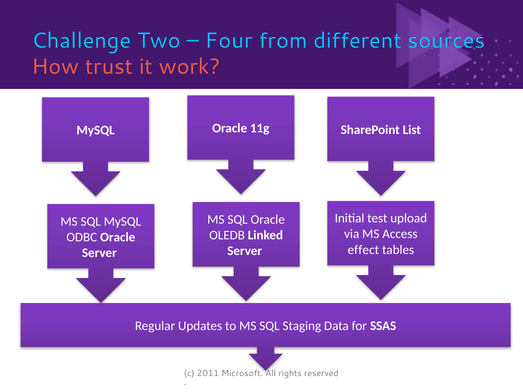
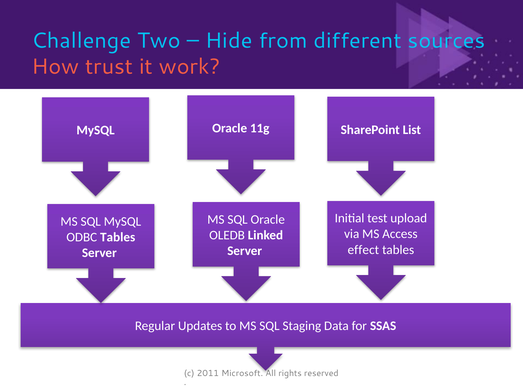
Four: Four -> Hide
ODBC Oracle: Oracle -> Tables
